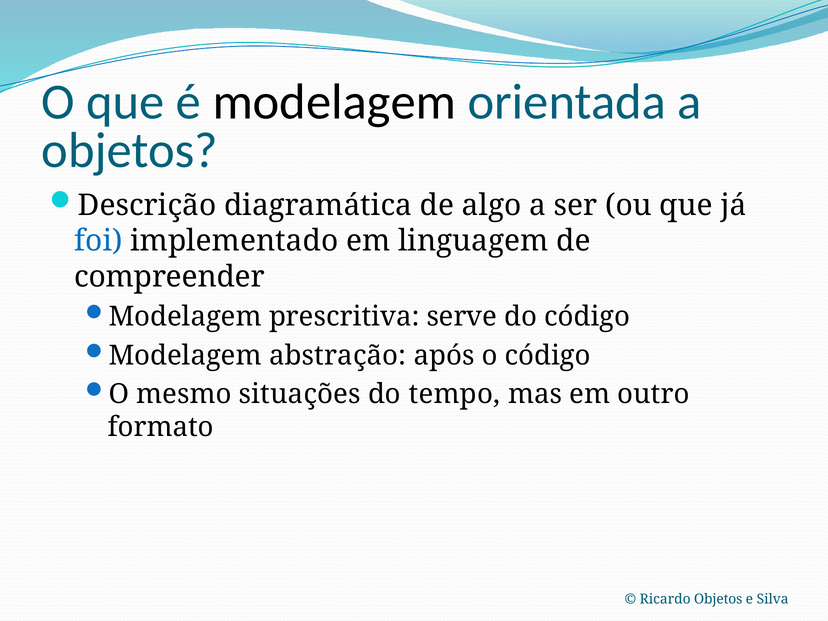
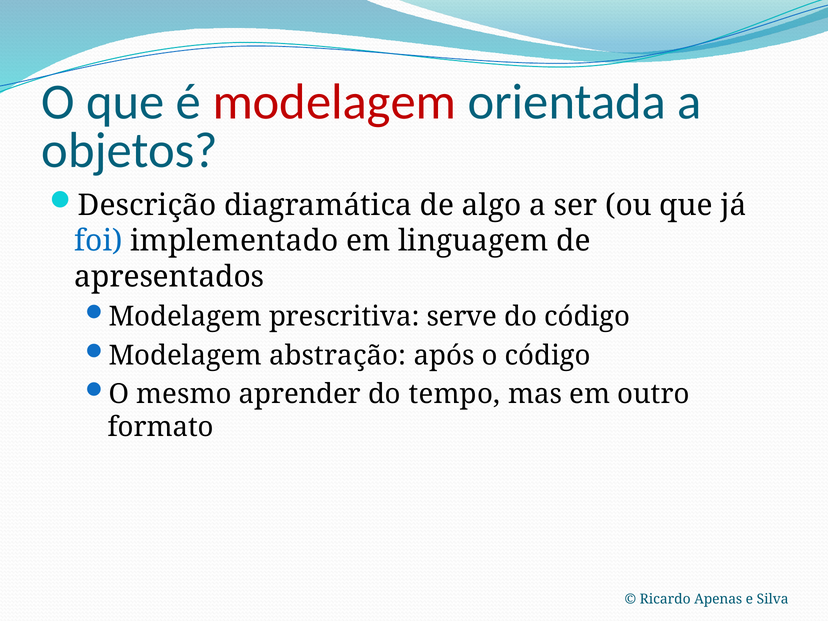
modelagem at (334, 102) colour: black -> red
compreender: compreender -> apresentados
situações: situações -> aprender
Ricardo Objetos: Objetos -> Apenas
